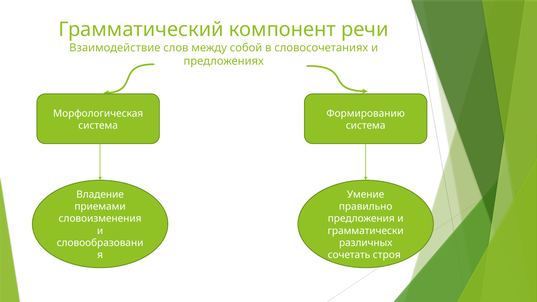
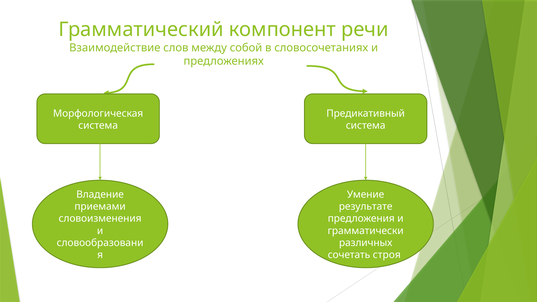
Формированию: Формированию -> Предикативный
правильно: правильно -> результате
